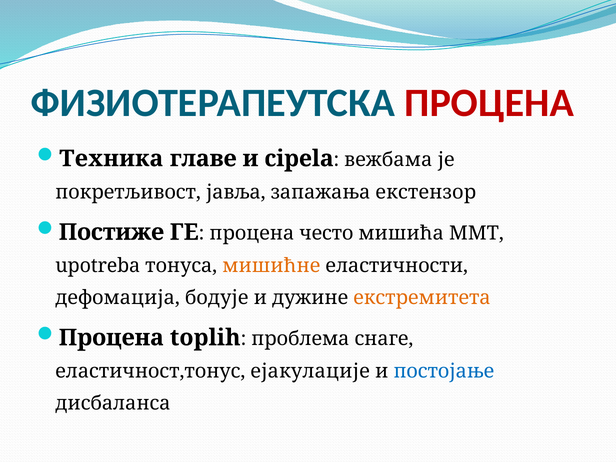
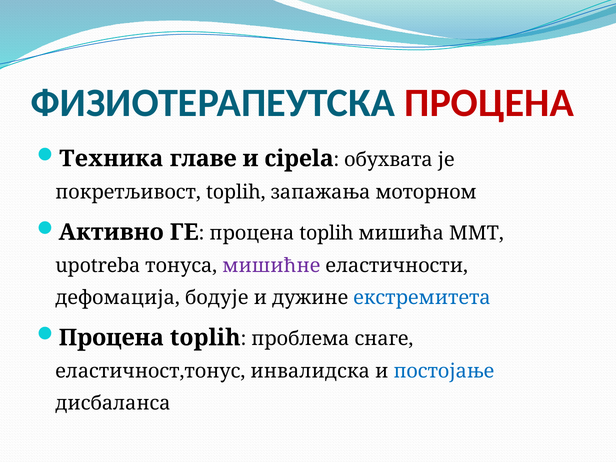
вежбама: вежбама -> обухвата
покретљивост јавља: јавља -> toplih
екстензор: екстензор -> моторном
Постиже: Постиже -> Активно
често at (326, 233): често -> toplih
мишићне colour: orange -> purple
екстремитета colour: orange -> blue
ејакулације: ејакулације -> инвалидска
